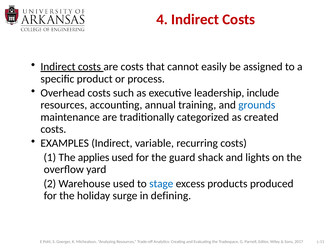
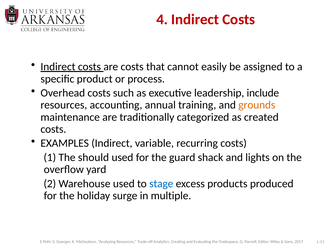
grounds colour: blue -> orange
applies: applies -> should
defining: defining -> multiple
